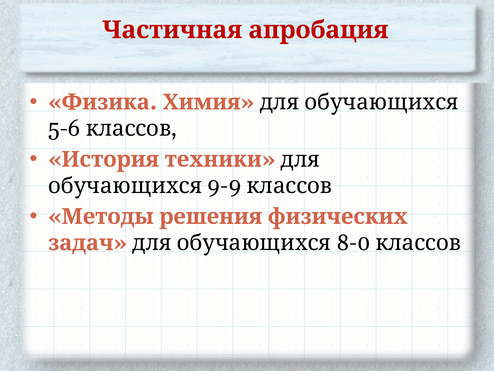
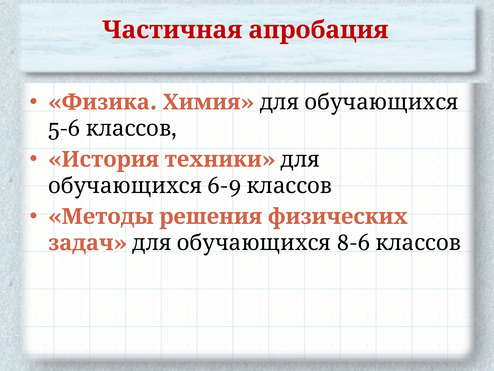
9-9: 9-9 -> 6-9
8-0: 8-0 -> 8-6
